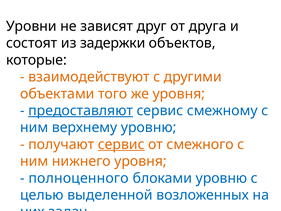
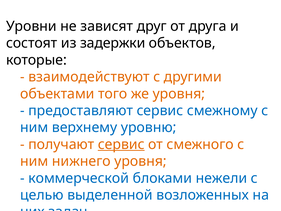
предоставляют underline: present -> none
полноценного: полноценного -> коммерческой
блоками уровню: уровню -> нежели
